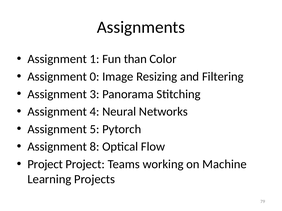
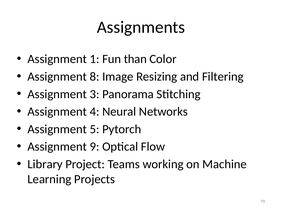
0: 0 -> 8
8: 8 -> 9
Project at (45, 165): Project -> Library
